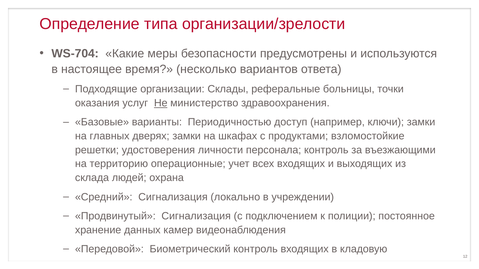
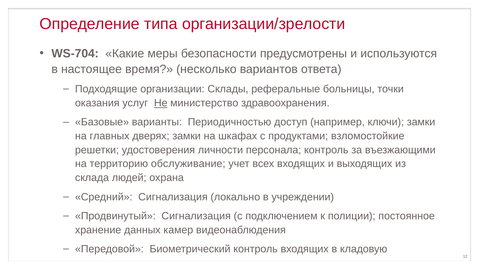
операционные: операционные -> обслуживание
